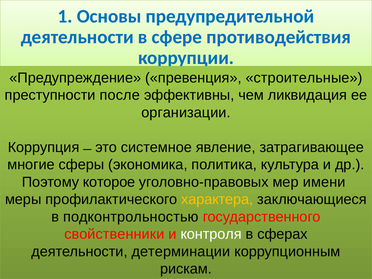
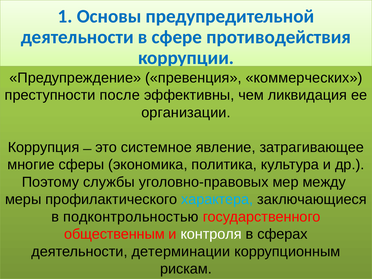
строительные: строительные -> коммерческих
которое: которое -> службы
имени: имени -> между
характера colour: yellow -> light blue
свойственники: свойственники -> общественным
